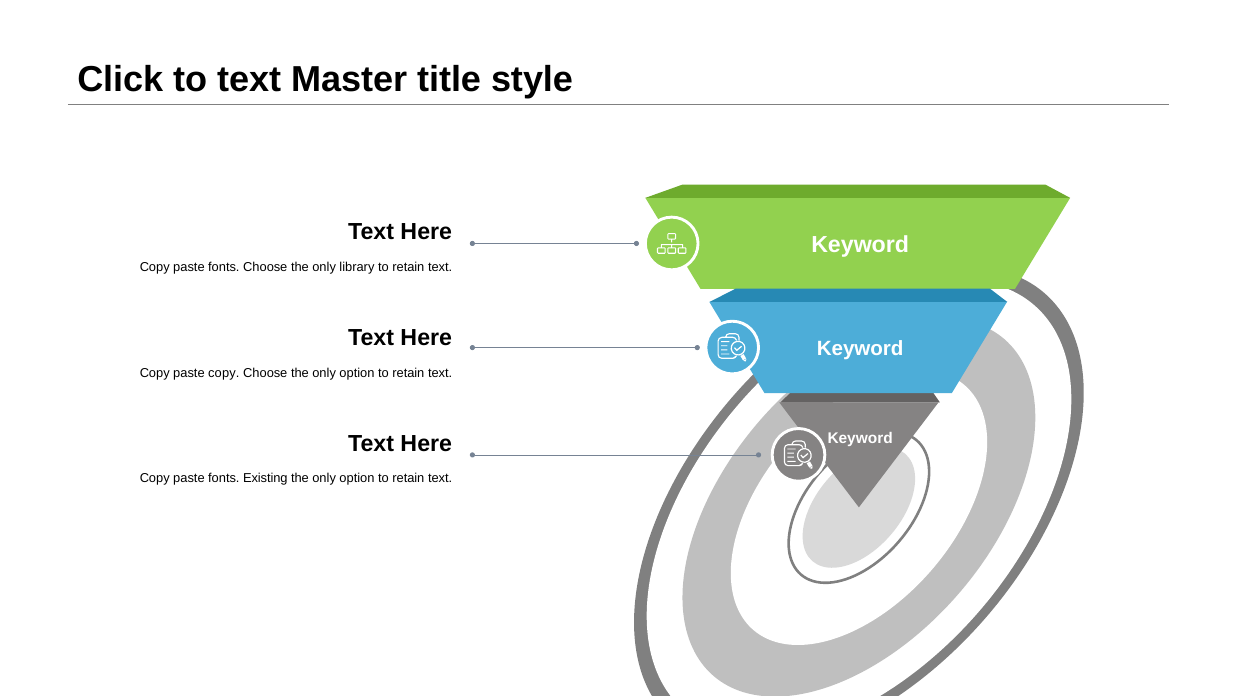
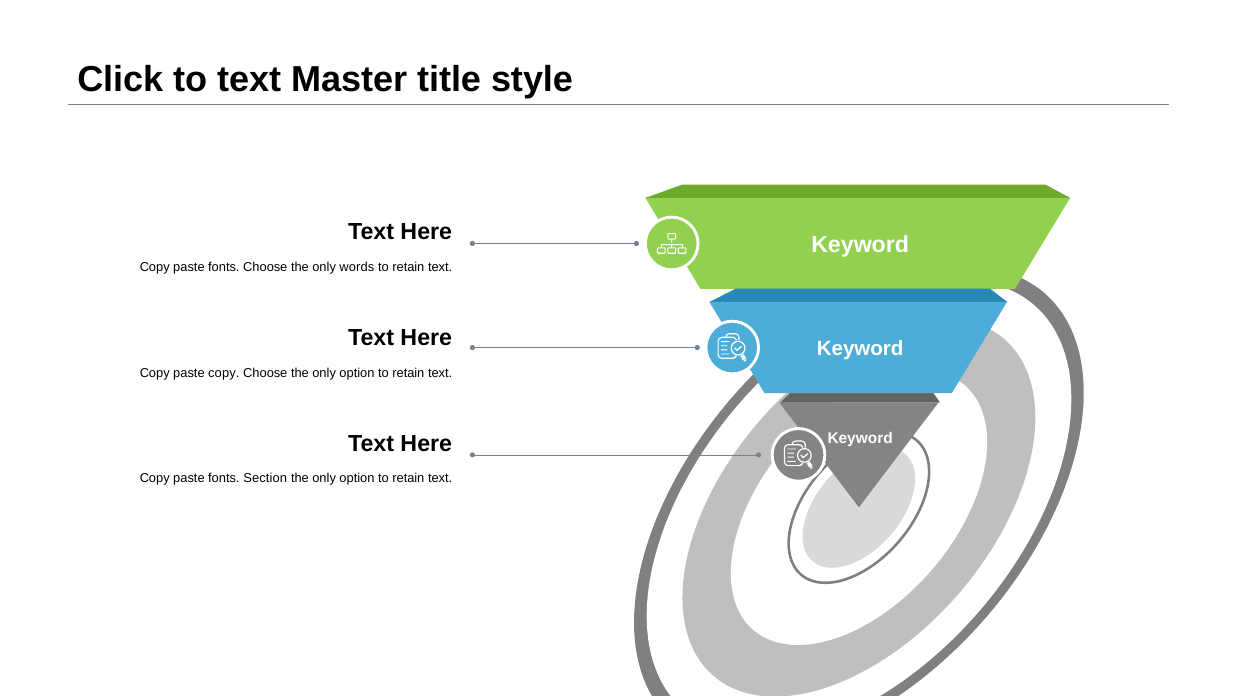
library: library -> words
Existing: Existing -> Section
